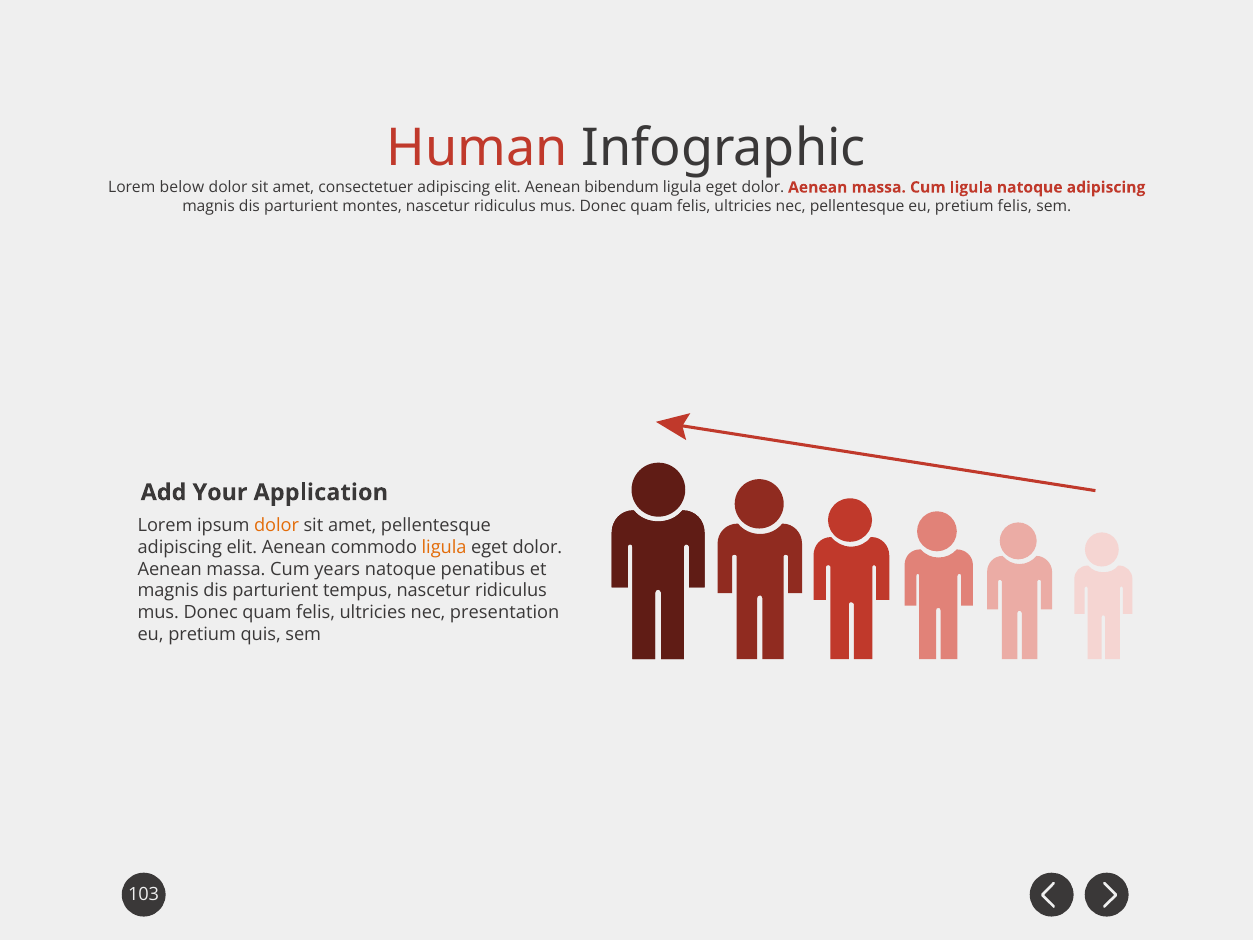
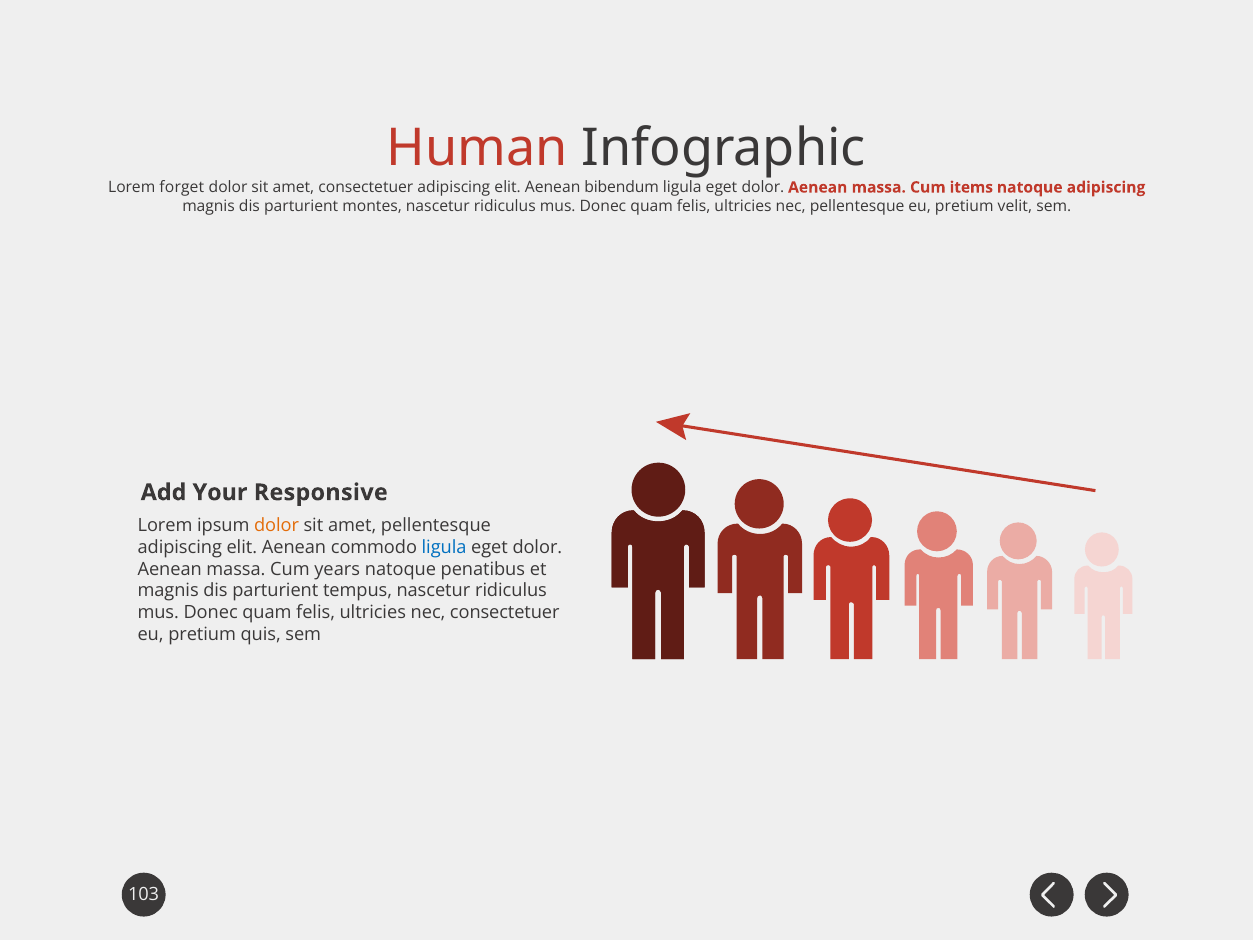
below: below -> forget
Cum ligula: ligula -> items
pretium felis: felis -> velit
Application: Application -> Responsive
ligula at (444, 547) colour: orange -> blue
nec presentation: presentation -> consectetuer
